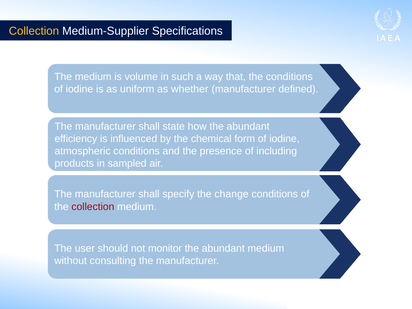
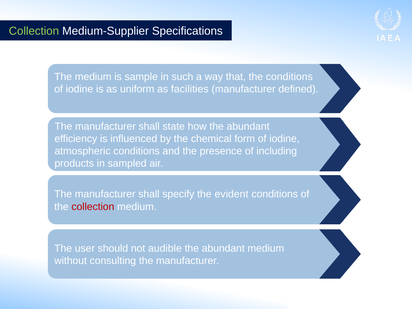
Collection at (34, 31) colour: yellow -> light green
volume: volume -> sample
whether: whether -> facilities
change: change -> evident
monitor: monitor -> audible
